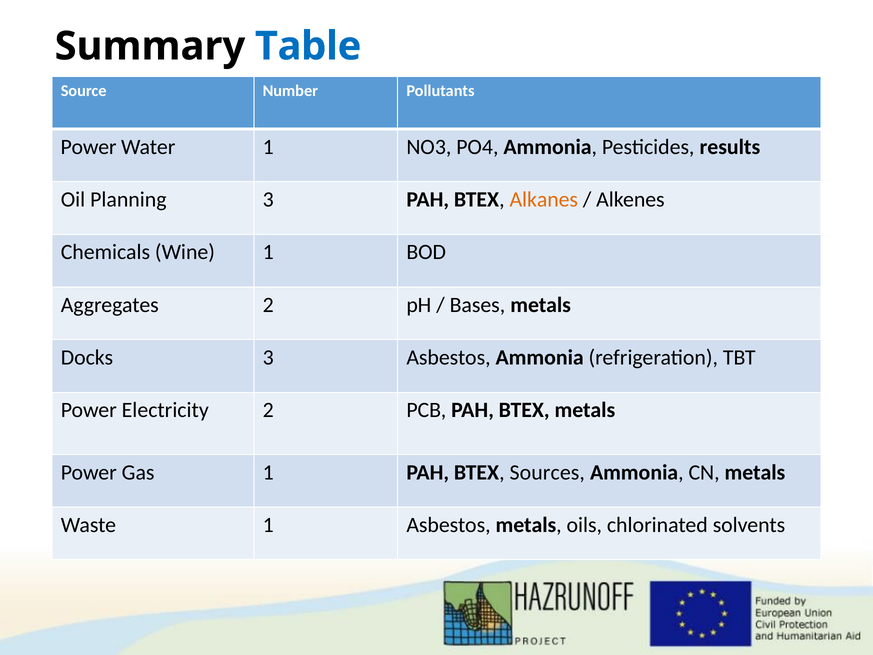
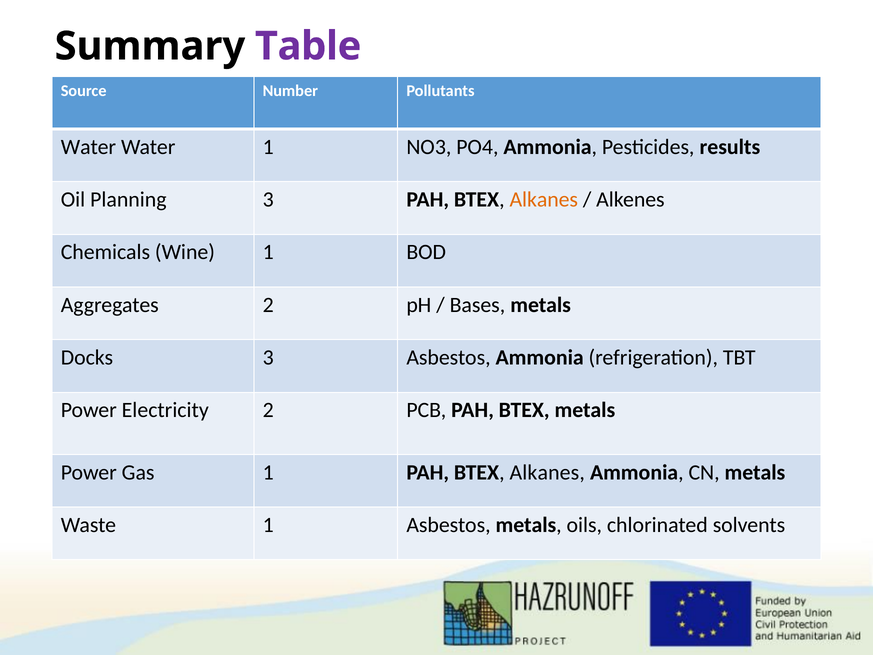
Table colour: blue -> purple
Power at (89, 147): Power -> Water
1 PAH BTEX Sources: Sources -> Alkanes
